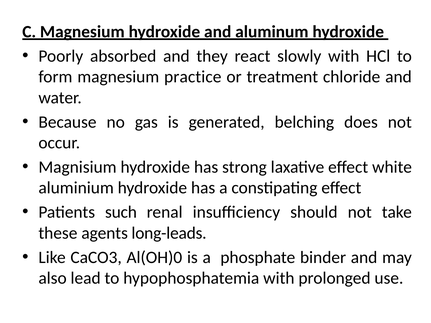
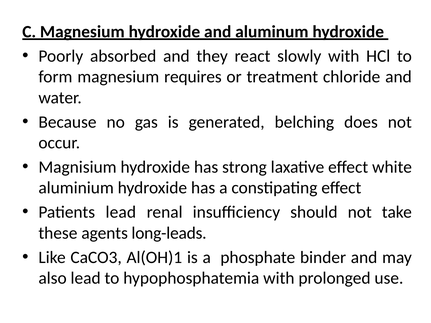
practice: practice -> requires
Patients such: such -> lead
Al(OH)0: Al(OH)0 -> Al(OH)1
